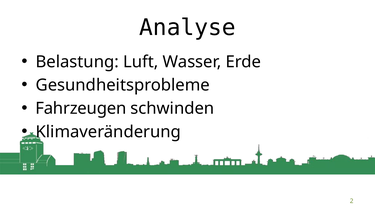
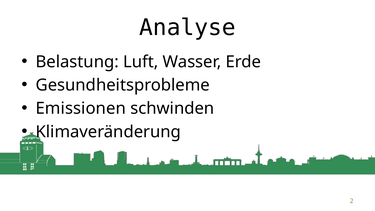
Fahrzeugen: Fahrzeugen -> Emissionen
